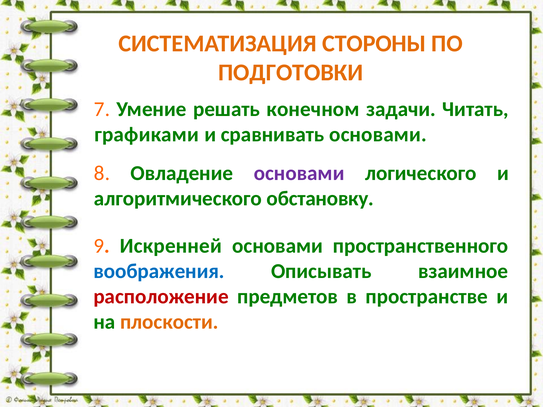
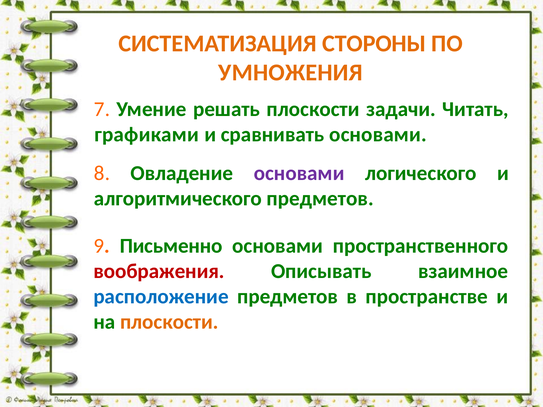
ПОДГОТОВКИ: ПОДГОТОВКИ -> УМНОЖЕНИЯ
решать конечном: конечном -> плоскости
алгоритмического обстановку: обстановку -> предметов
Искренней: Искренней -> Письменно
воображения colour: blue -> red
расположение colour: red -> blue
